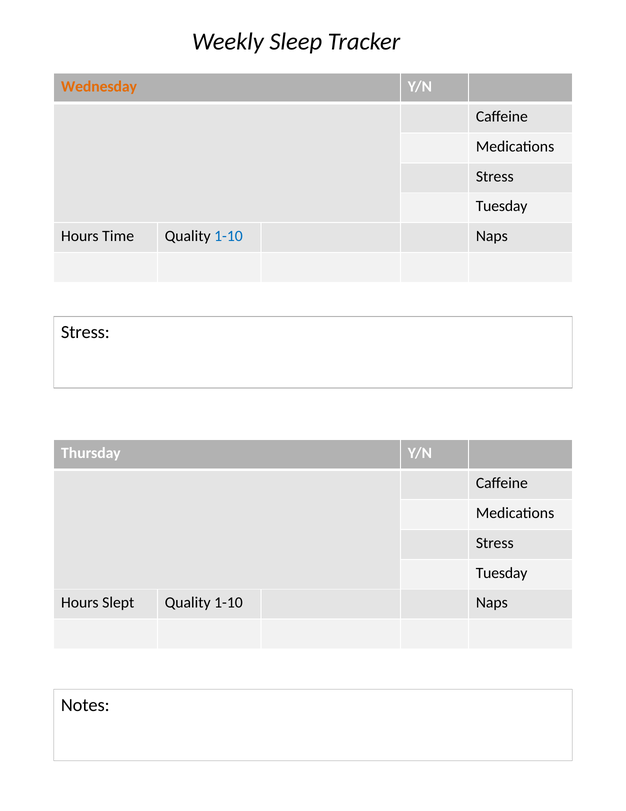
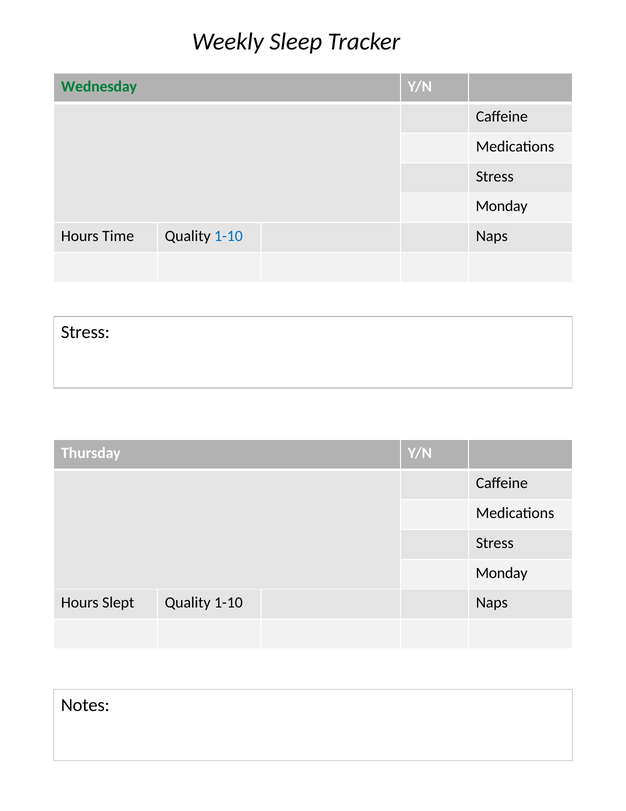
Wednesday colour: orange -> green
Tuesday at (502, 206): Tuesday -> Monday
Tuesday at (502, 572): Tuesday -> Monday
